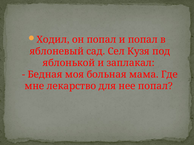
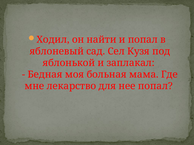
он попал: попал -> найти
